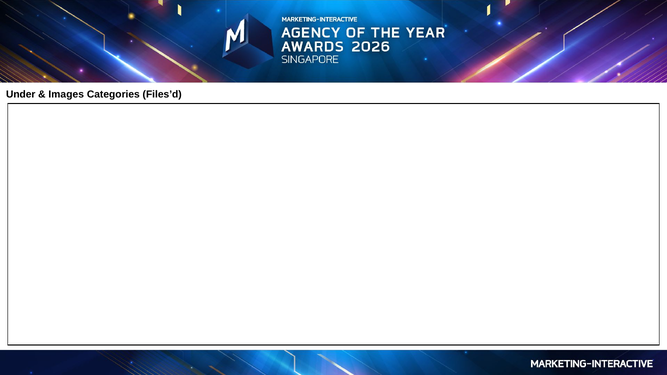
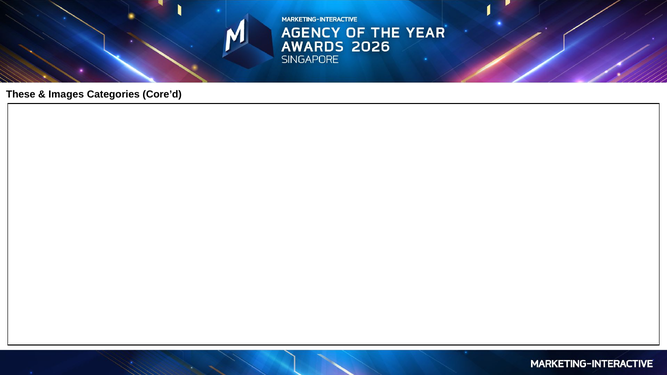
Under: Under -> These
Files’d: Files’d -> Core’d
